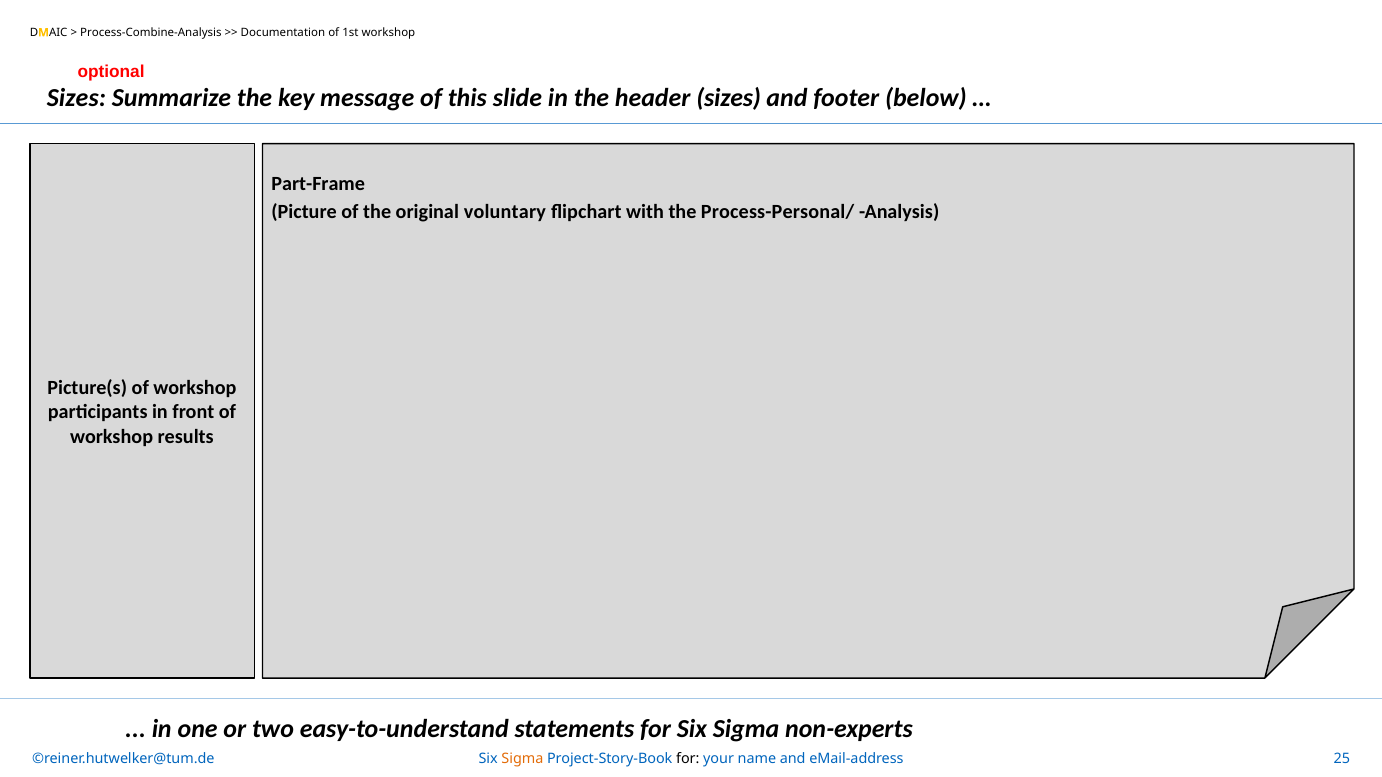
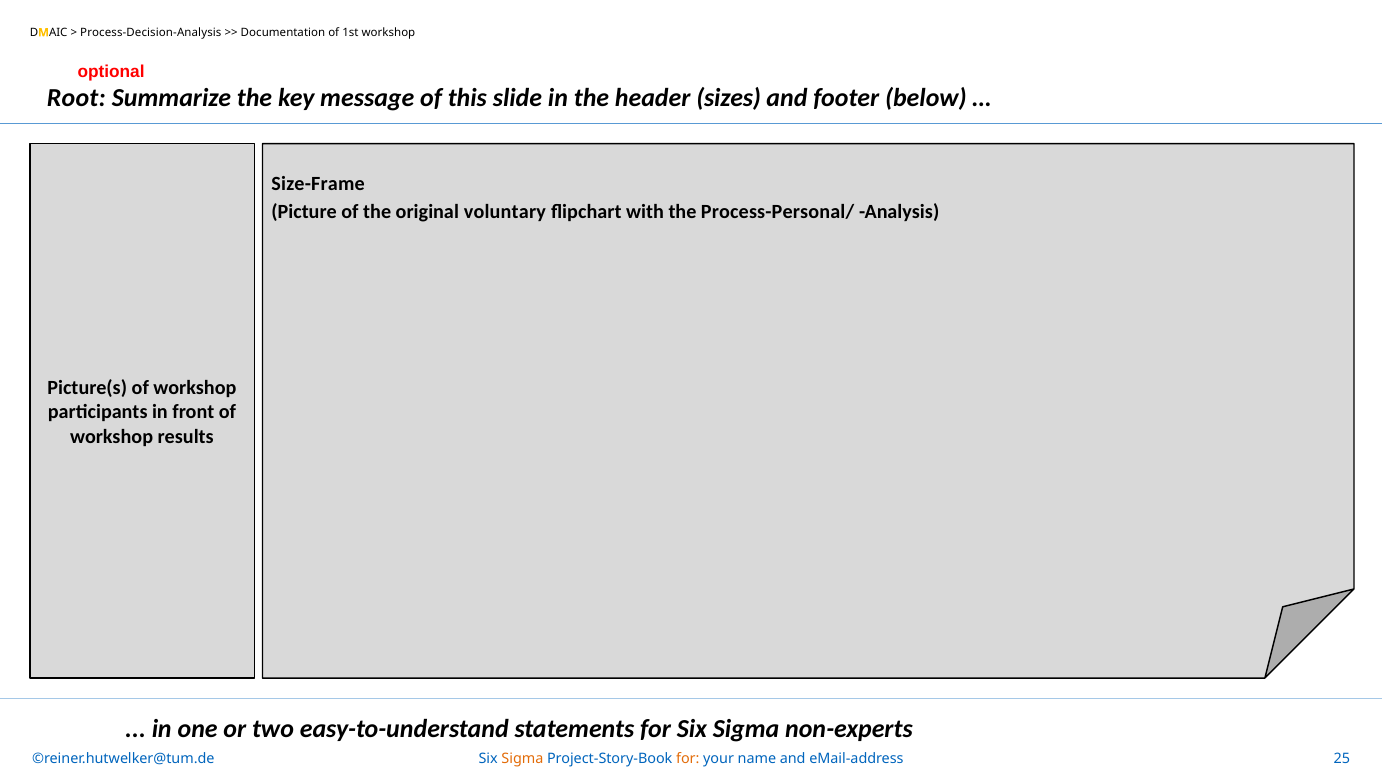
Process-Combine-Analysis: Process-Combine-Analysis -> Process-Decision-Analysis
Sizes at (76, 98): Sizes -> Root
Part-Frame: Part-Frame -> Size-Frame
for at (688, 759) colour: black -> orange
